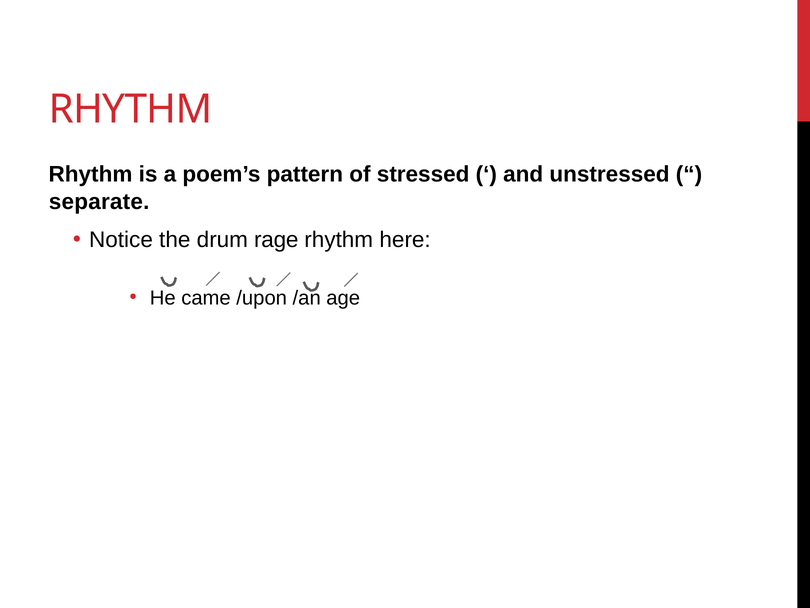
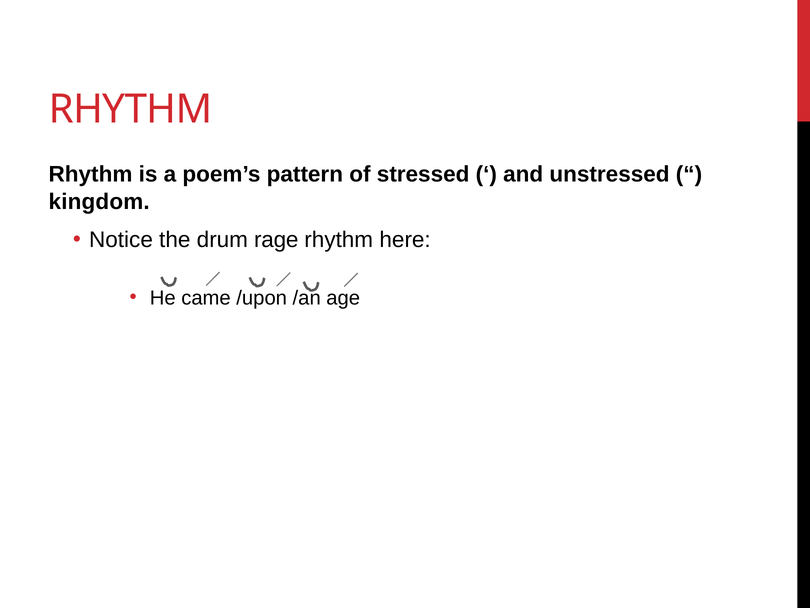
separate: separate -> kingdom
